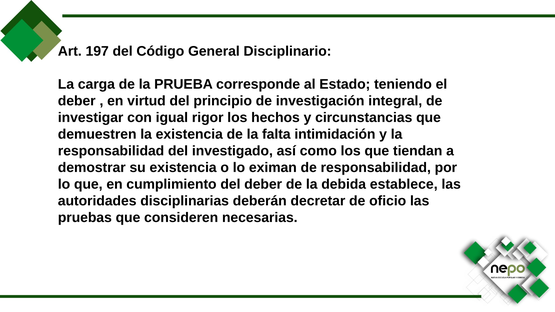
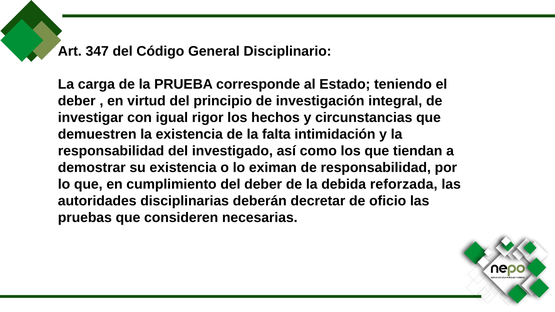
197: 197 -> 347
establece: establece -> reforzada
